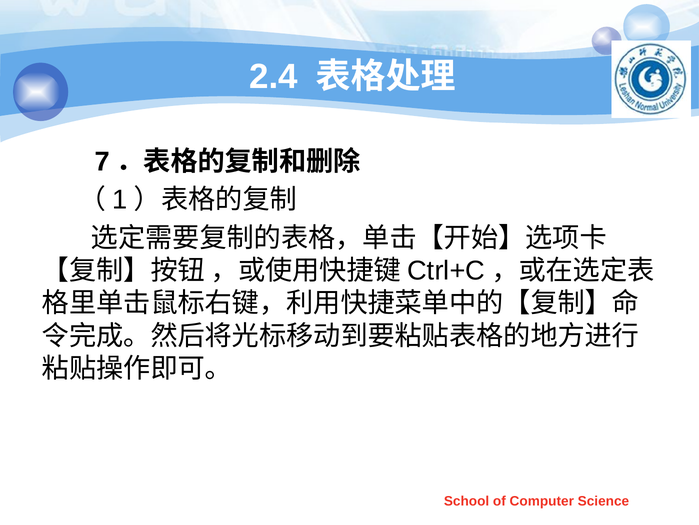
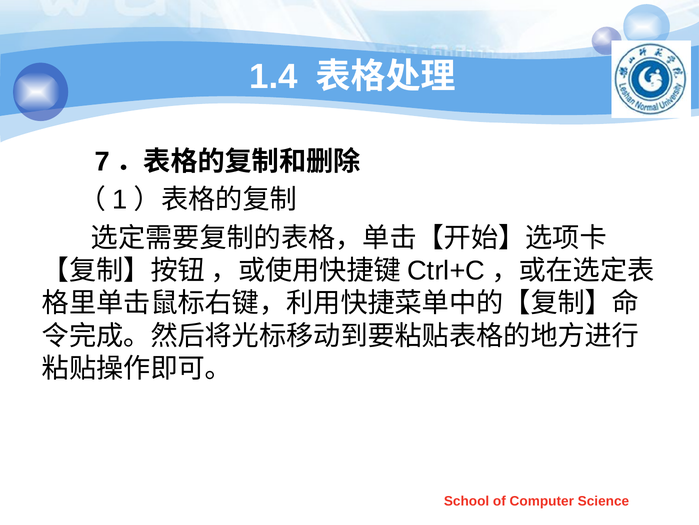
2.4: 2.4 -> 1.4
